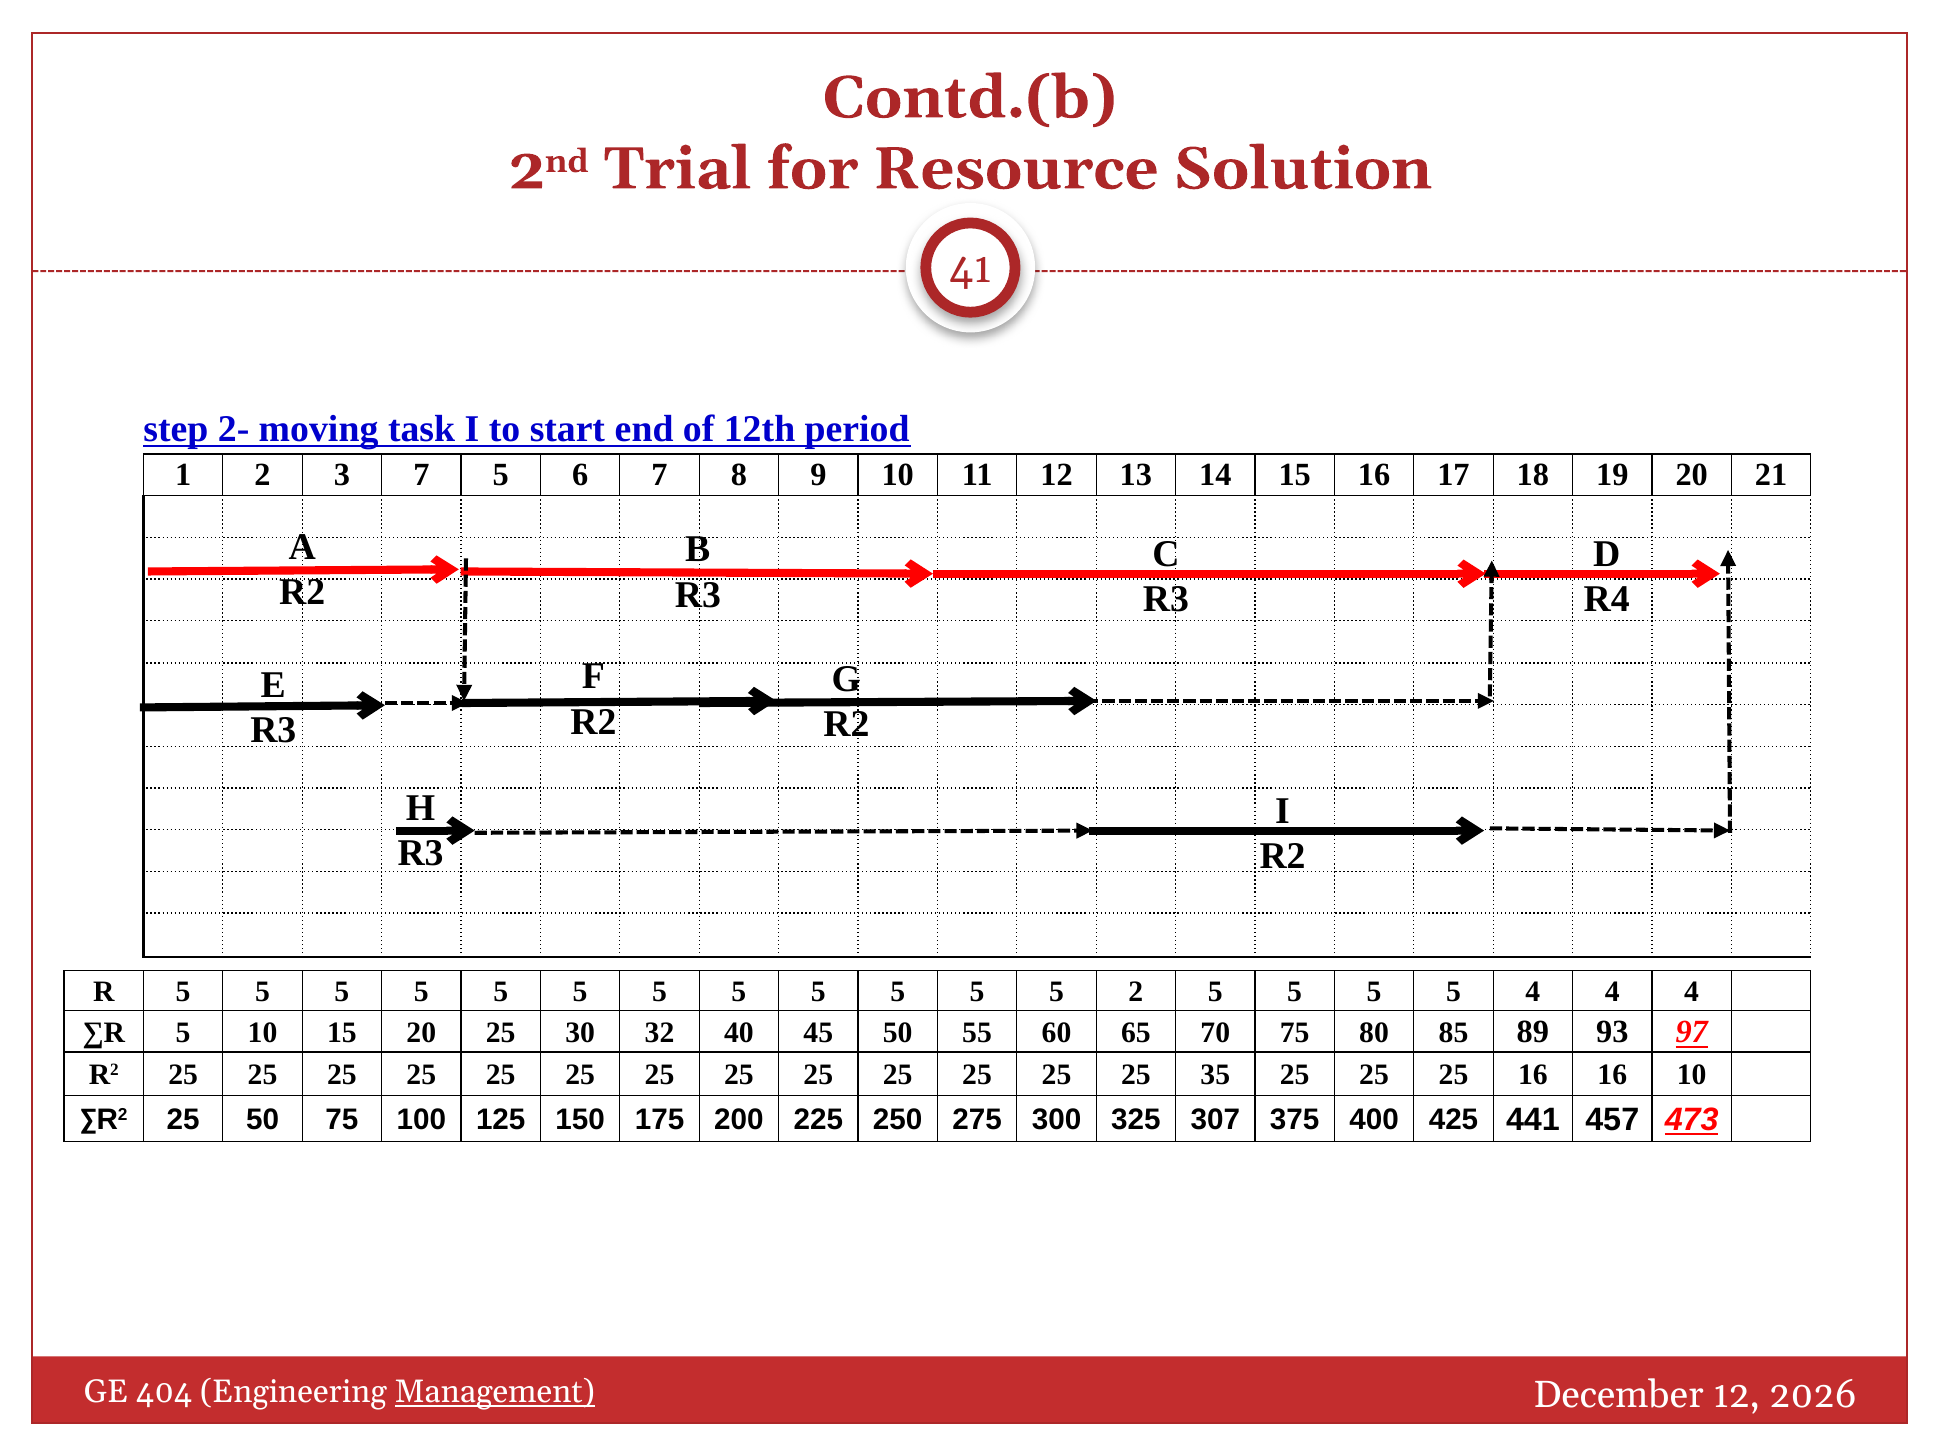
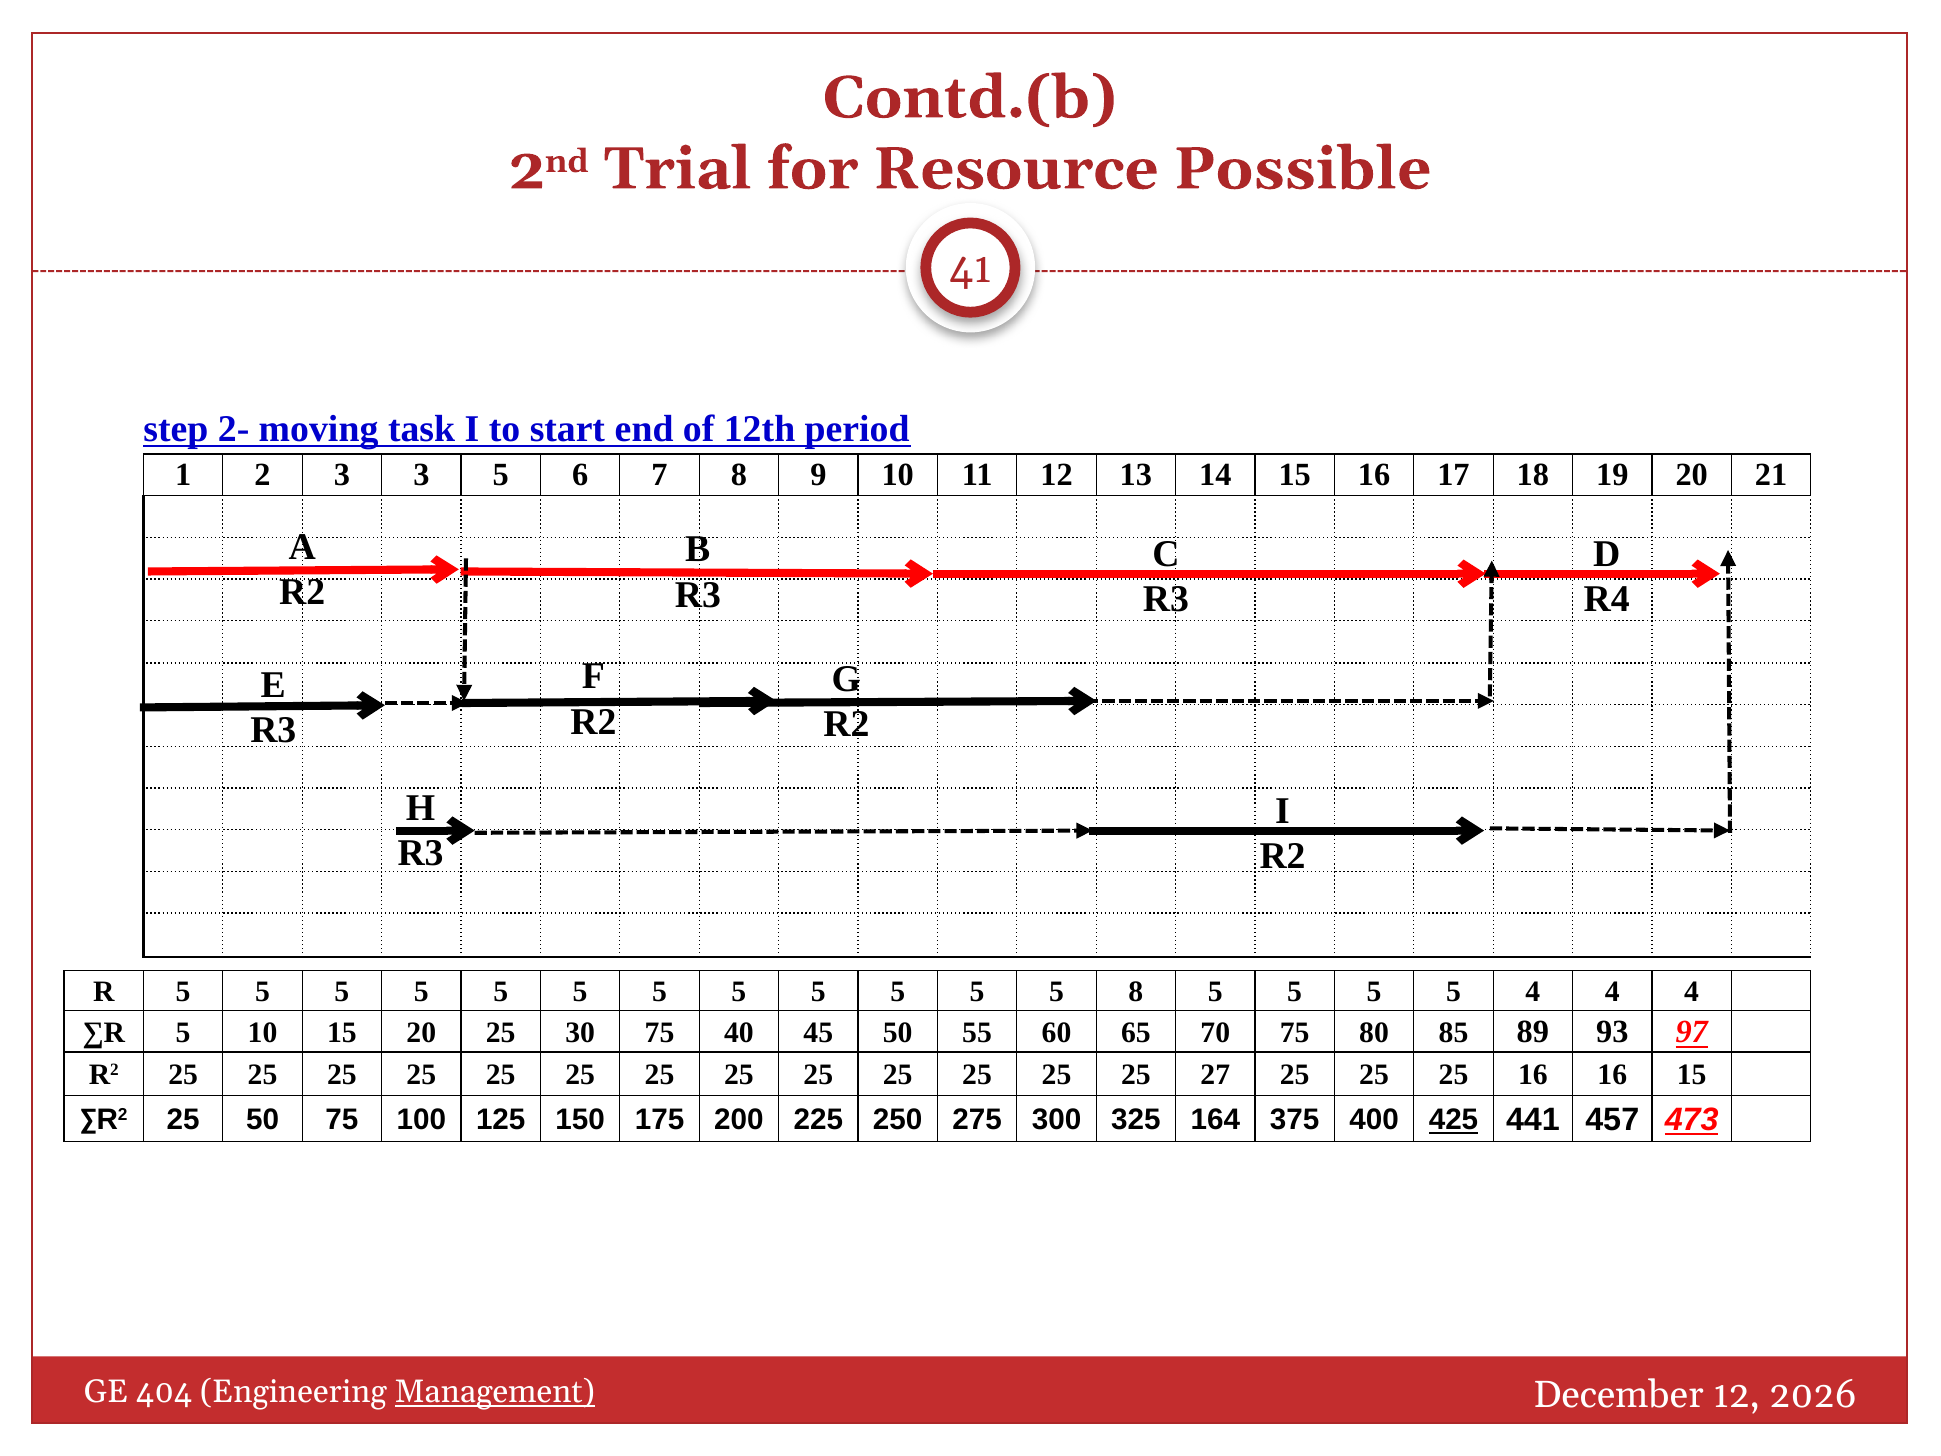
Solution: Solution -> Possible
3 7: 7 -> 3
5 2: 2 -> 8
30 32: 32 -> 75
35: 35 -> 27
16 10: 10 -> 15
307: 307 -> 164
425 underline: none -> present
